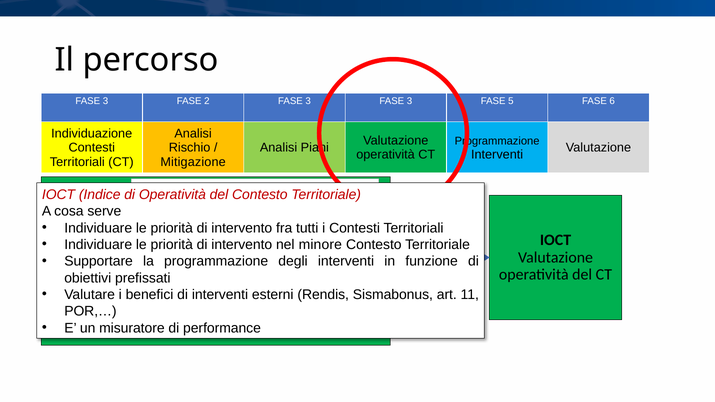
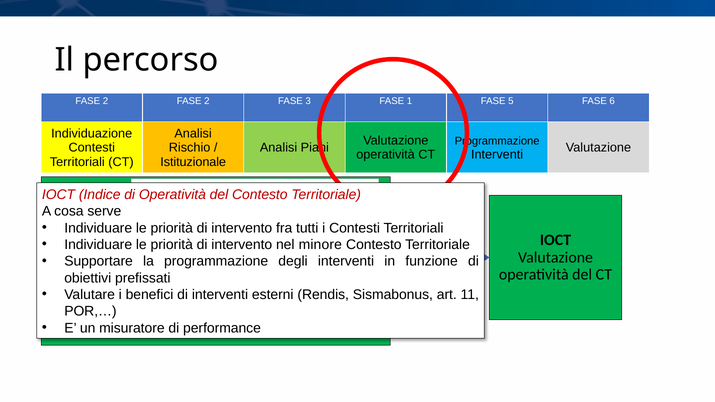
3 at (105, 101): 3 -> 2
3 FASE 3: 3 -> 1
Mitigazione: Mitigazione -> Istituzionale
